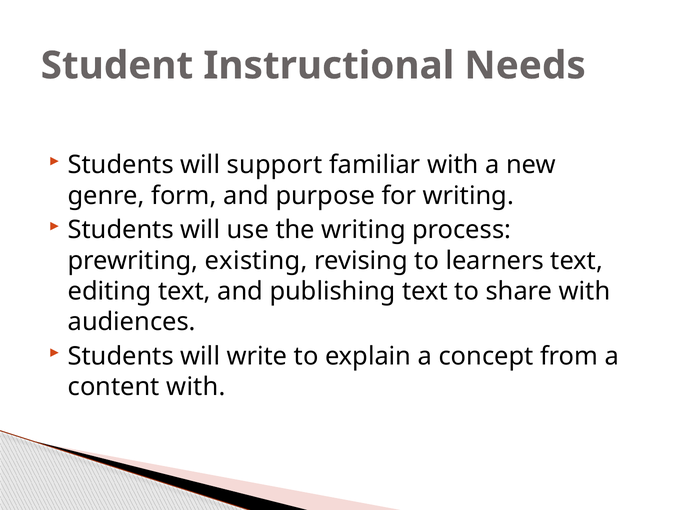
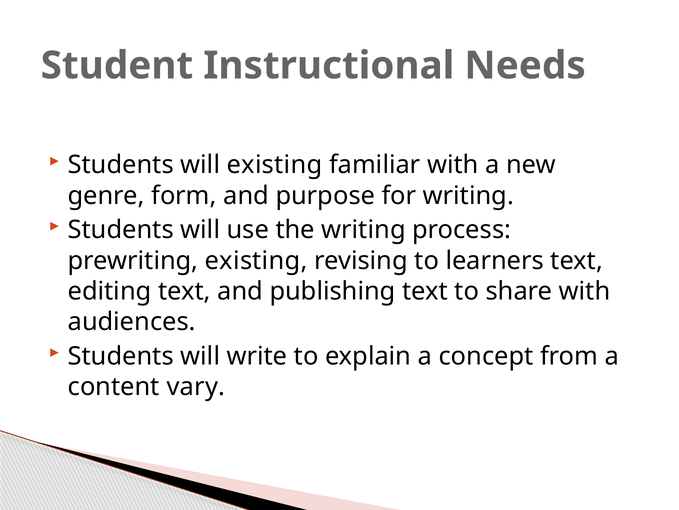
will support: support -> existing
content with: with -> vary
